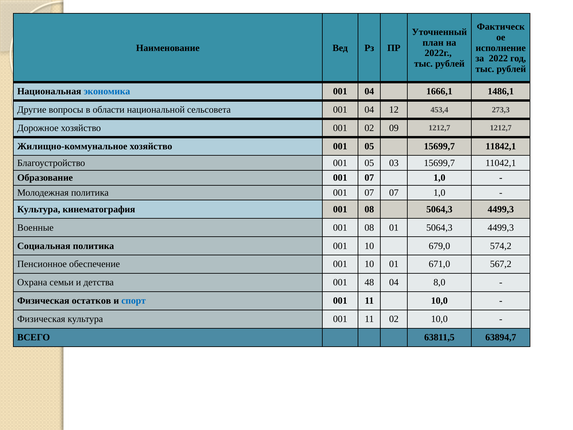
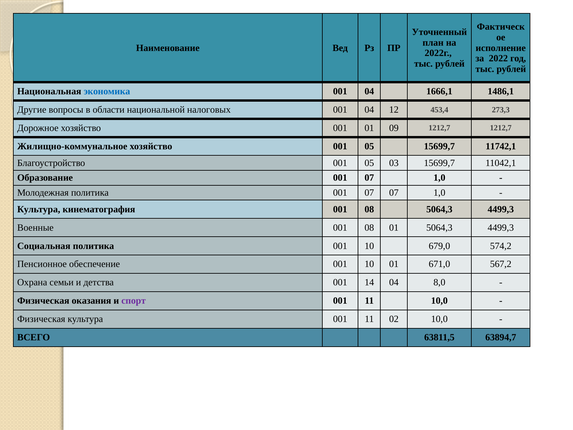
сельсовета: сельсовета -> налоговых
001 02: 02 -> 01
11842,1: 11842,1 -> 11742,1
48: 48 -> 14
остатков: остатков -> оказания
спорт colour: blue -> purple
